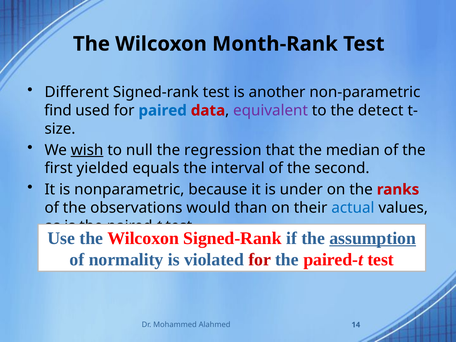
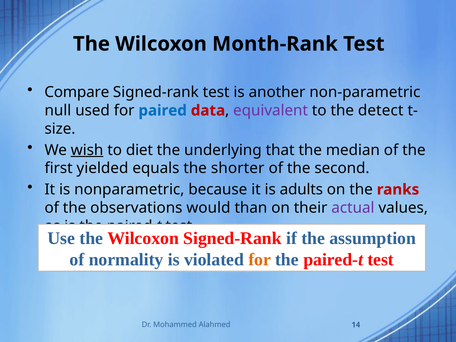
Different: Different -> Compare
find: find -> null
null: null -> diet
regression: regression -> underlying
interval: interval -> shorter
under: under -> adults
actual colour: blue -> purple
assumption underline: present -> none
for at (260, 260) colour: red -> orange
